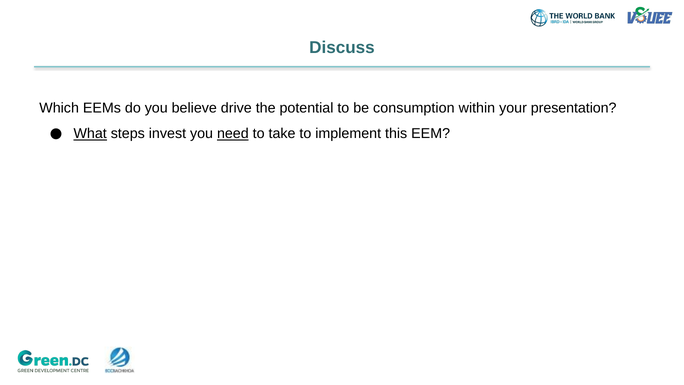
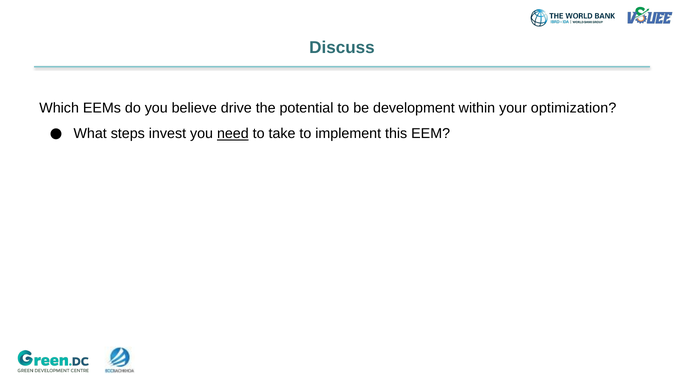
consumption: consumption -> development
presentation: presentation -> optimization
What underline: present -> none
